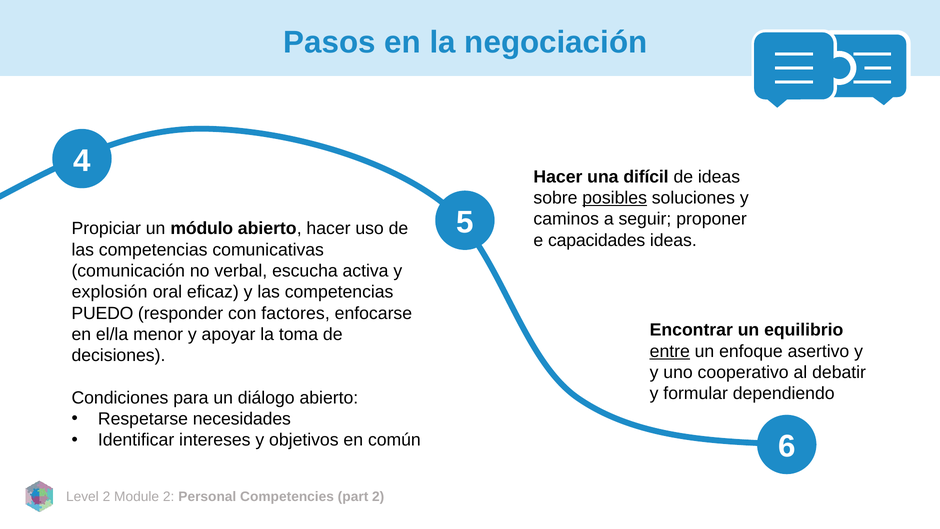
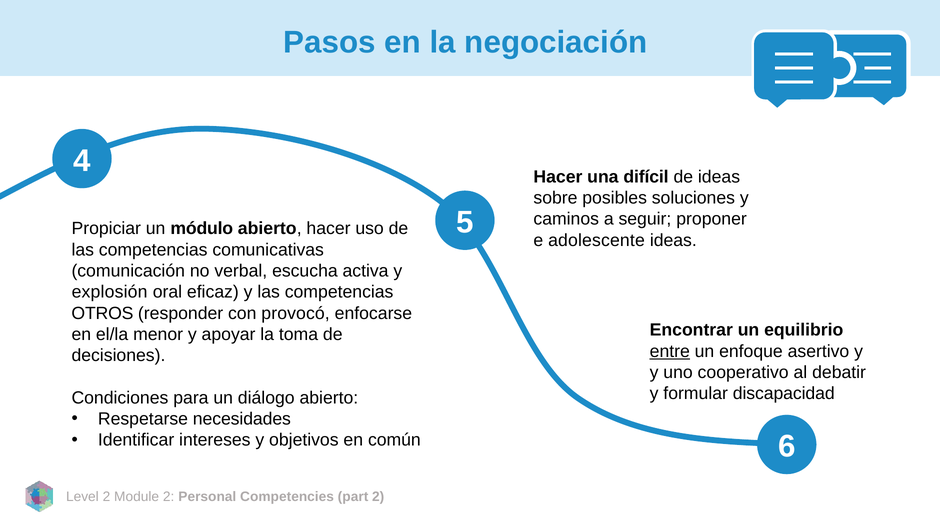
posibles underline: present -> none
capacidades: capacidades -> adolescente
PUEDO: PUEDO -> OTROS
factores: factores -> provocó
dependiendo: dependiendo -> discapacidad
